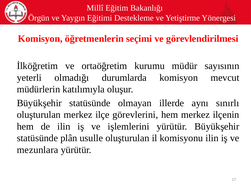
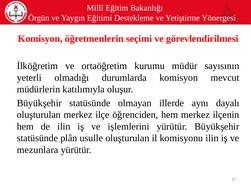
sınırlı: sınırlı -> dayalı
görevlerini: görevlerini -> öğrenciden
